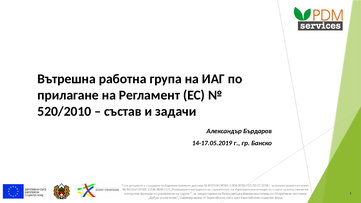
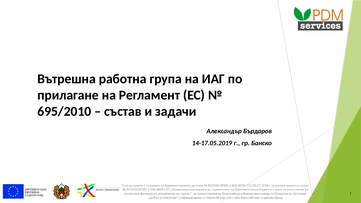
520/2010: 520/2010 -> 695/2010
